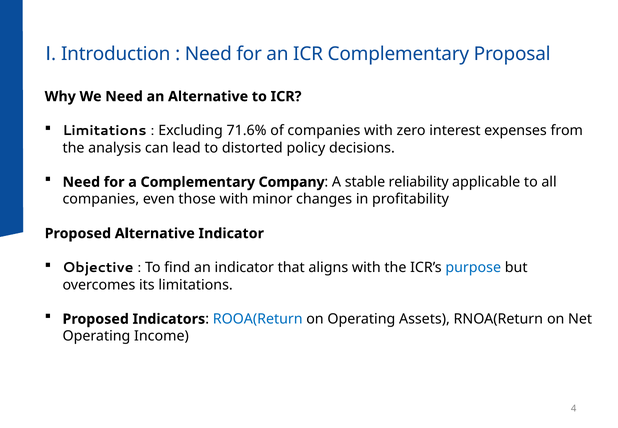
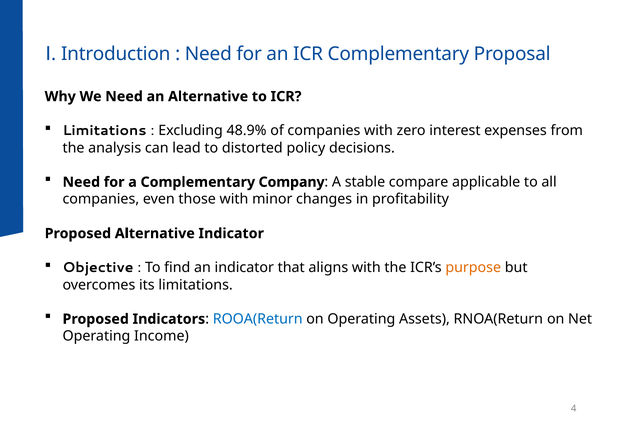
71.6%: 71.6% -> 48.9%
reliability: reliability -> compare
purpose colour: blue -> orange
